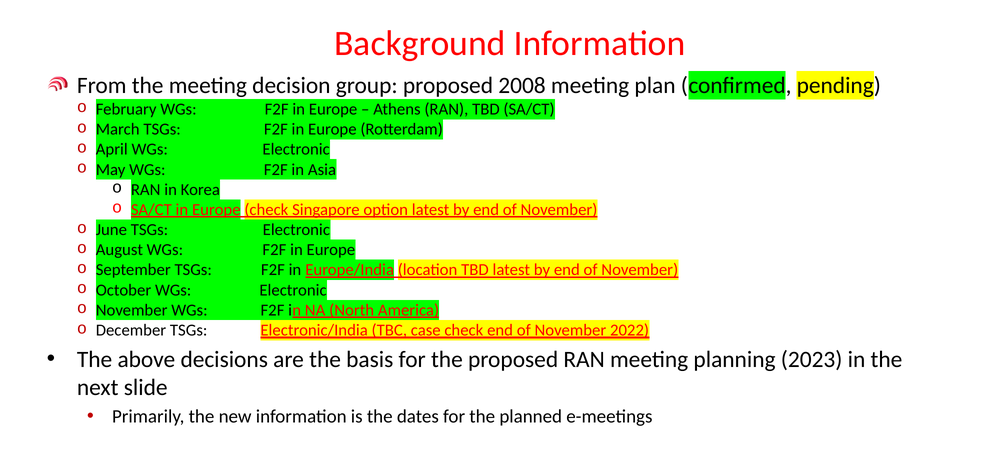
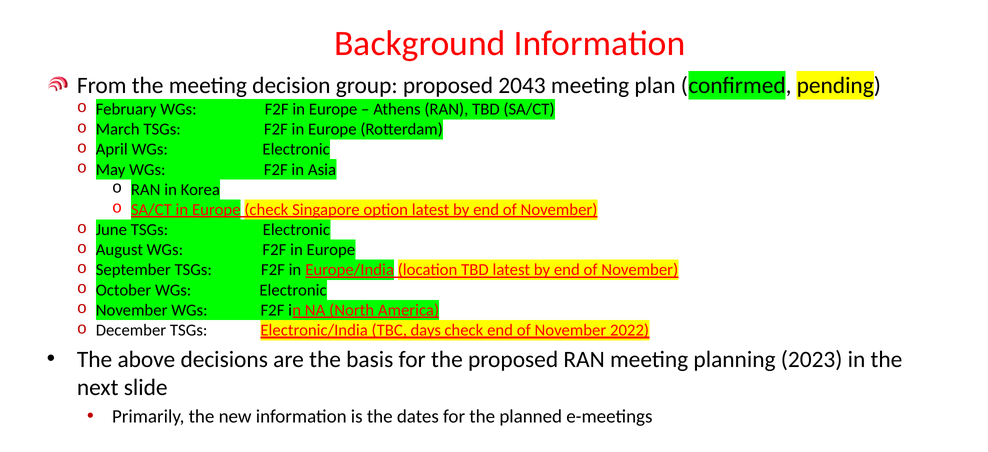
2008: 2008 -> 2043
case: case -> days
